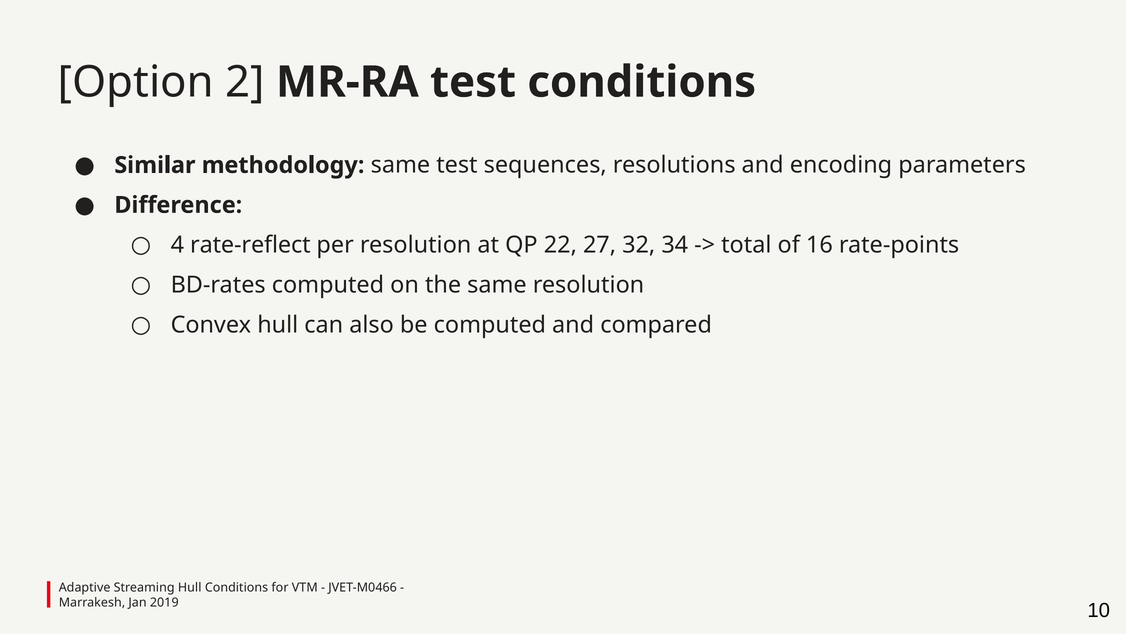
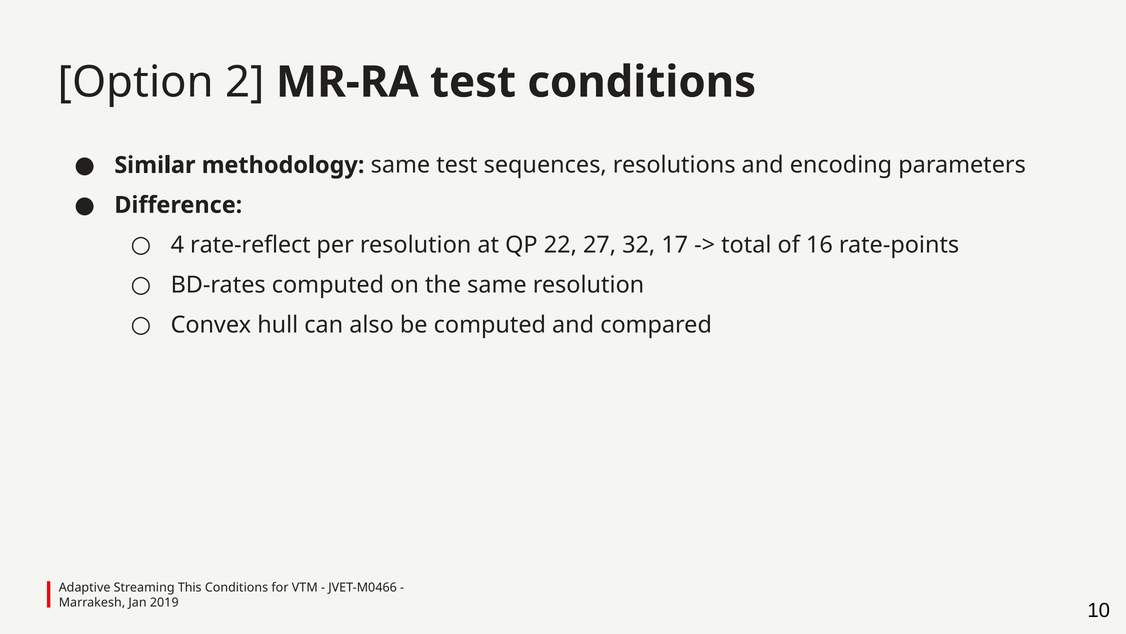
34: 34 -> 17
Streaming Hull: Hull -> This
